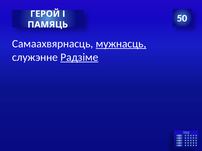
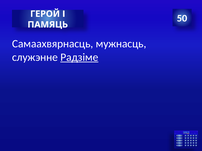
мужнасць underline: present -> none
